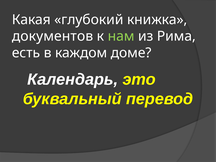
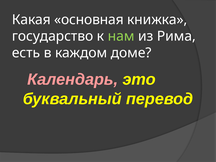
глубокий: глубокий -> основная
документов: документов -> государство
Календарь colour: white -> pink
